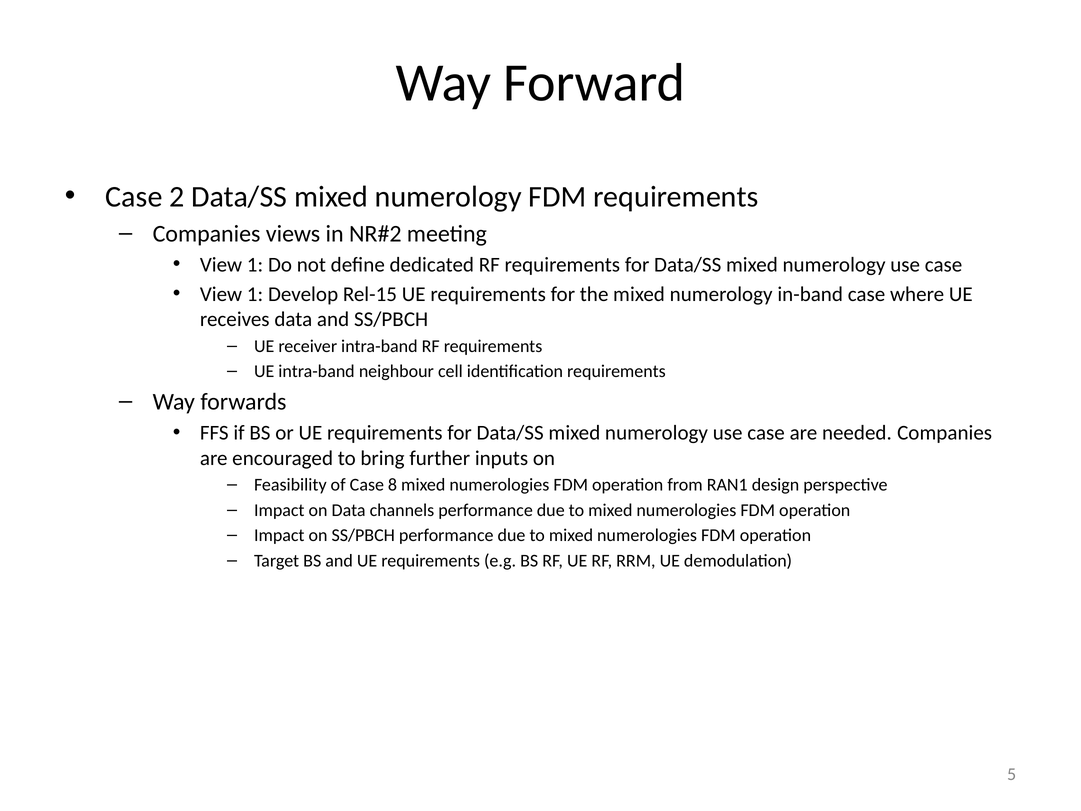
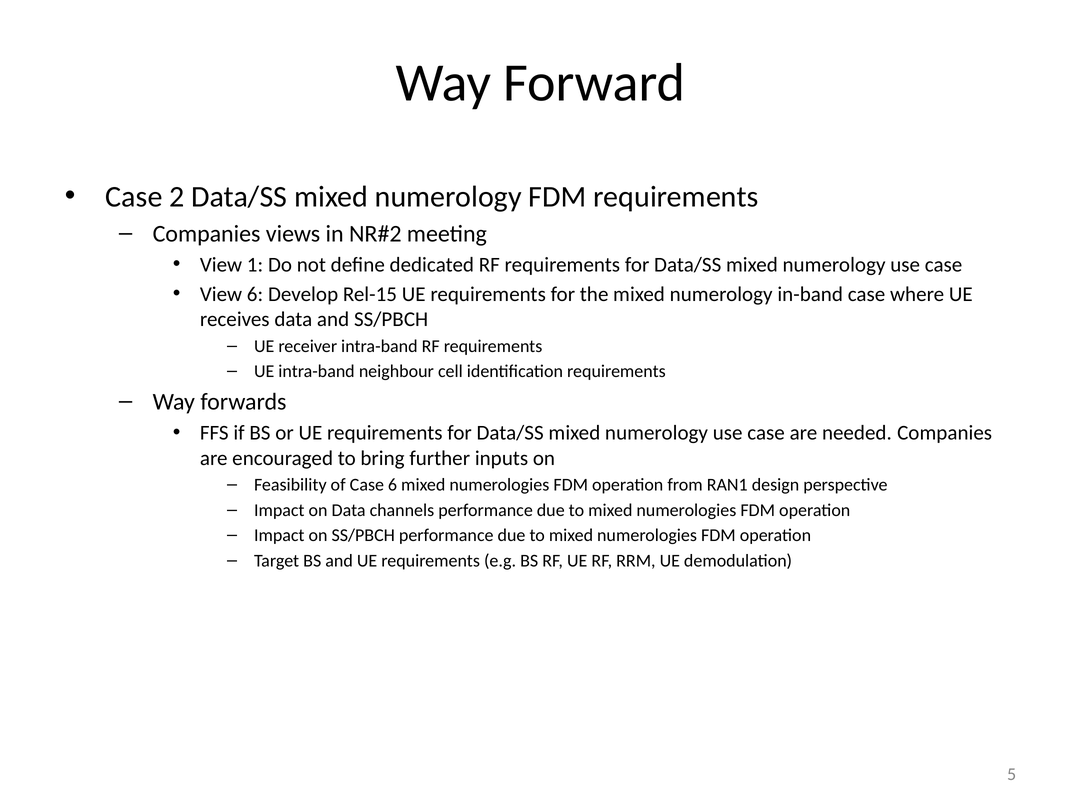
1 at (255, 294): 1 -> 6
Case 8: 8 -> 6
